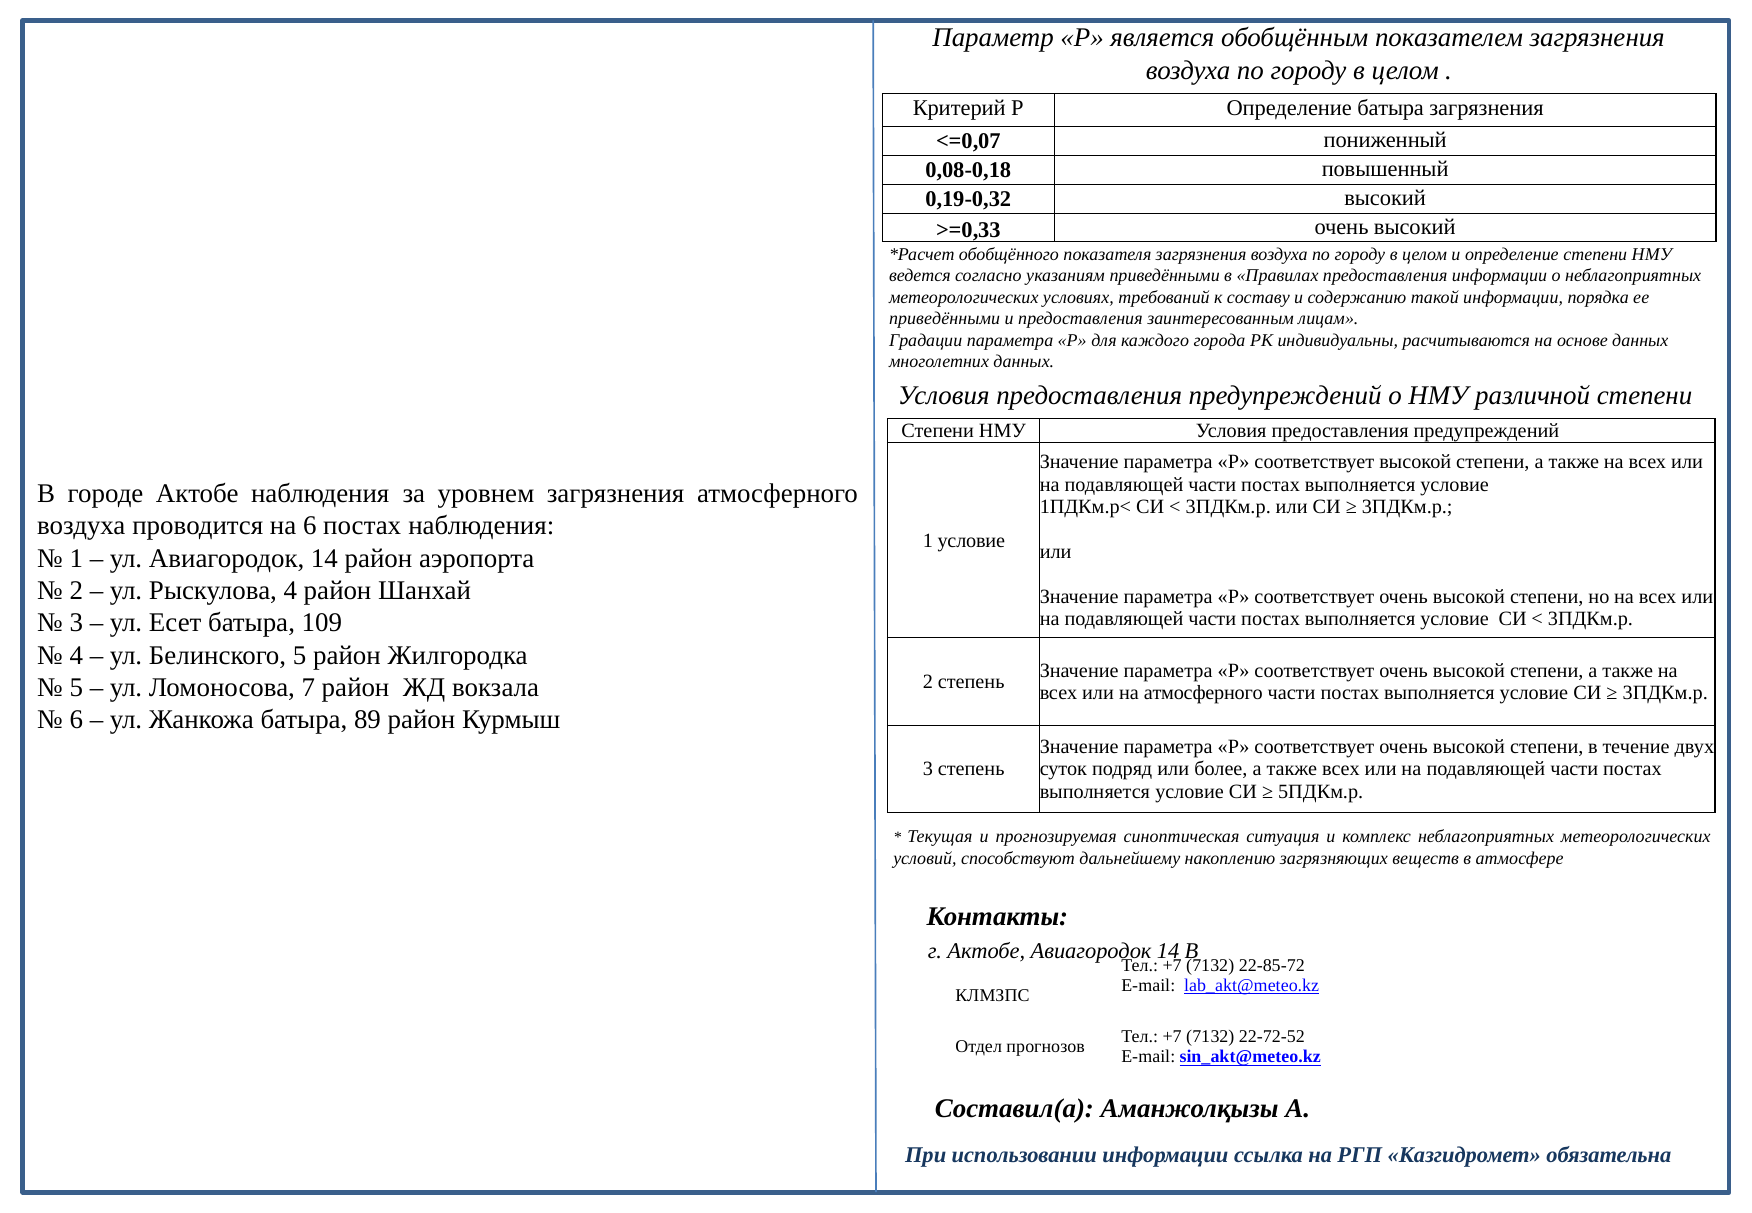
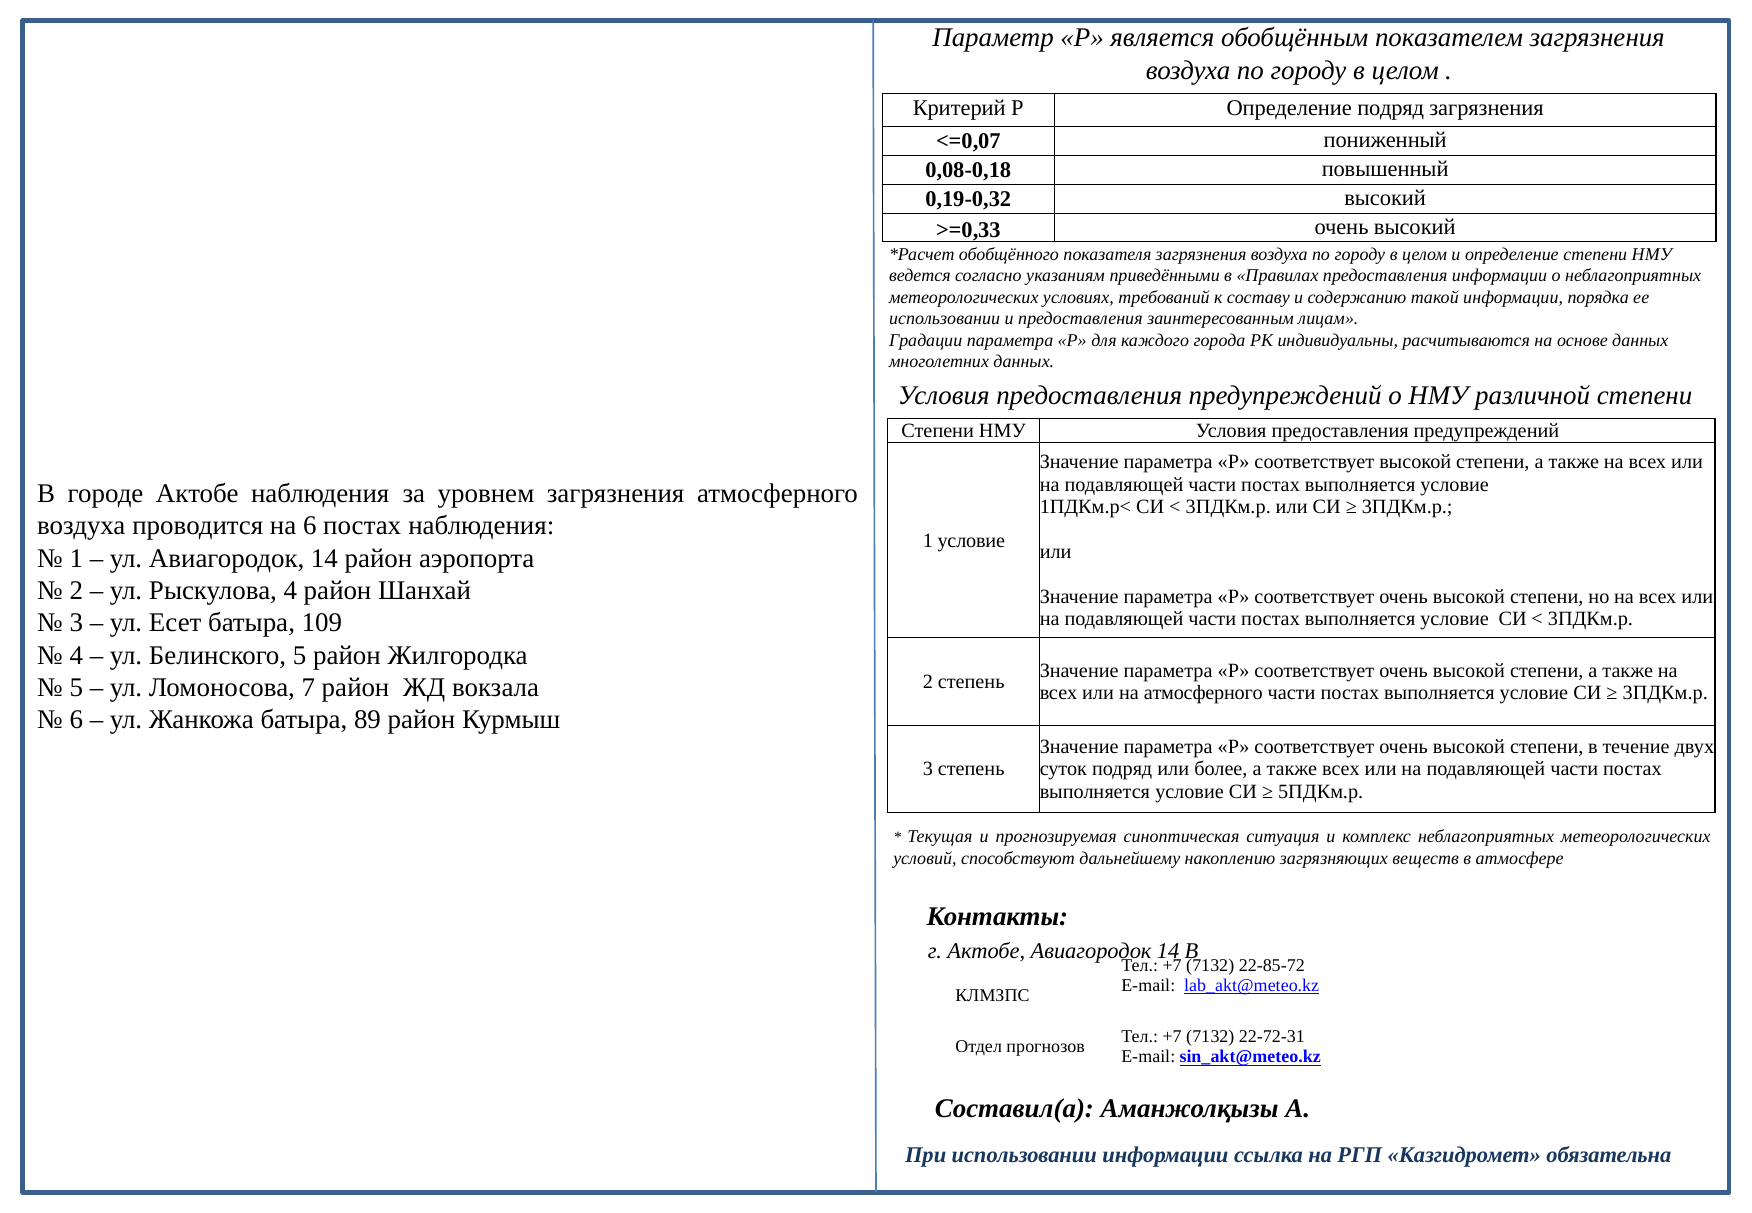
Определение батыра: батыра -> подряд
приведёнными at (945, 319): приведёнными -> использовании
22-72-52: 22-72-52 -> 22-72-31
